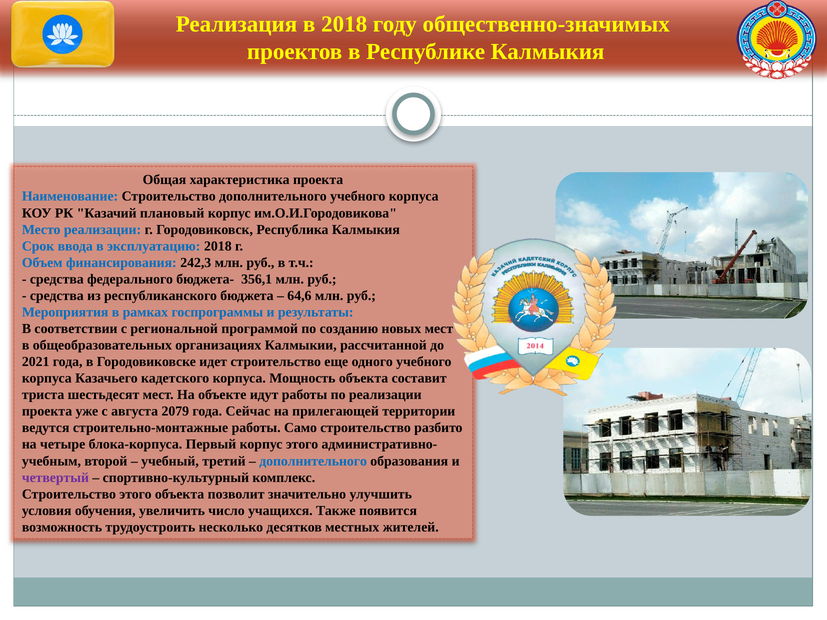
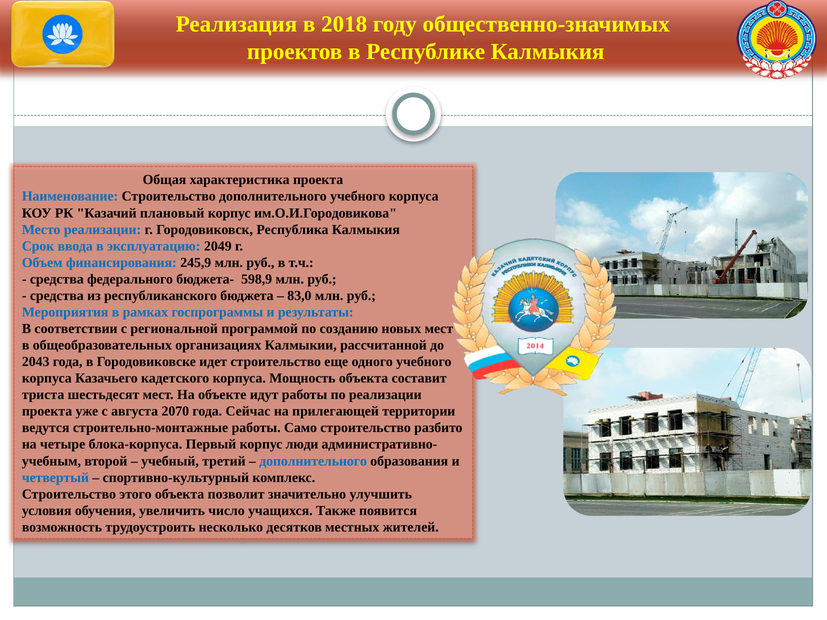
эксплуатацию 2018: 2018 -> 2049
242,3: 242,3 -> 245,9
356,1: 356,1 -> 598,9
64,6: 64,6 -> 83,0
2021: 2021 -> 2043
2079: 2079 -> 2070
корпус этого: этого -> люди
четвертый colour: purple -> blue
